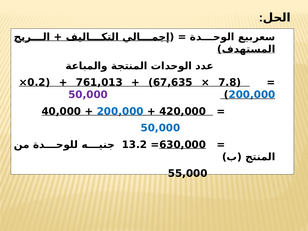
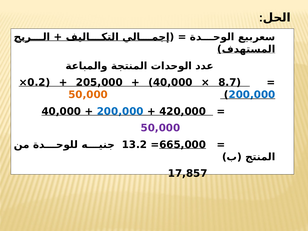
761,013: 761,013 -> 205,000
67,635 at (173, 83): 67,635 -> 40,000
7.8: 7.8 -> 8.7
50,000 at (88, 95) colour: purple -> orange
50,000 at (160, 128) colour: blue -> purple
630,000: 630,000 -> 665,000
55,000: 55,000 -> 17,857
